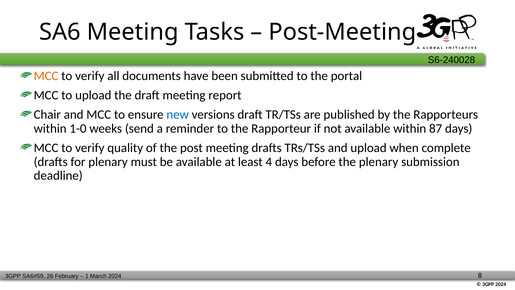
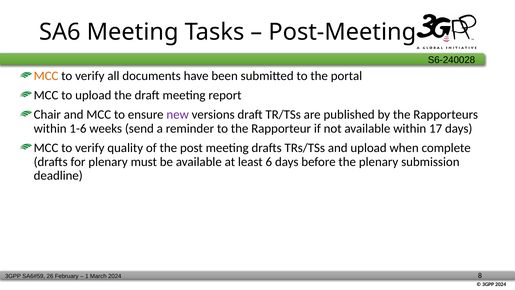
new colour: blue -> purple
1-0: 1-0 -> 1-6
87: 87 -> 17
4: 4 -> 6
